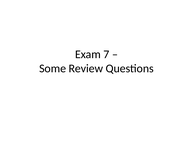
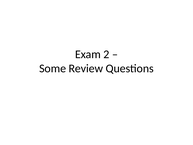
7: 7 -> 2
